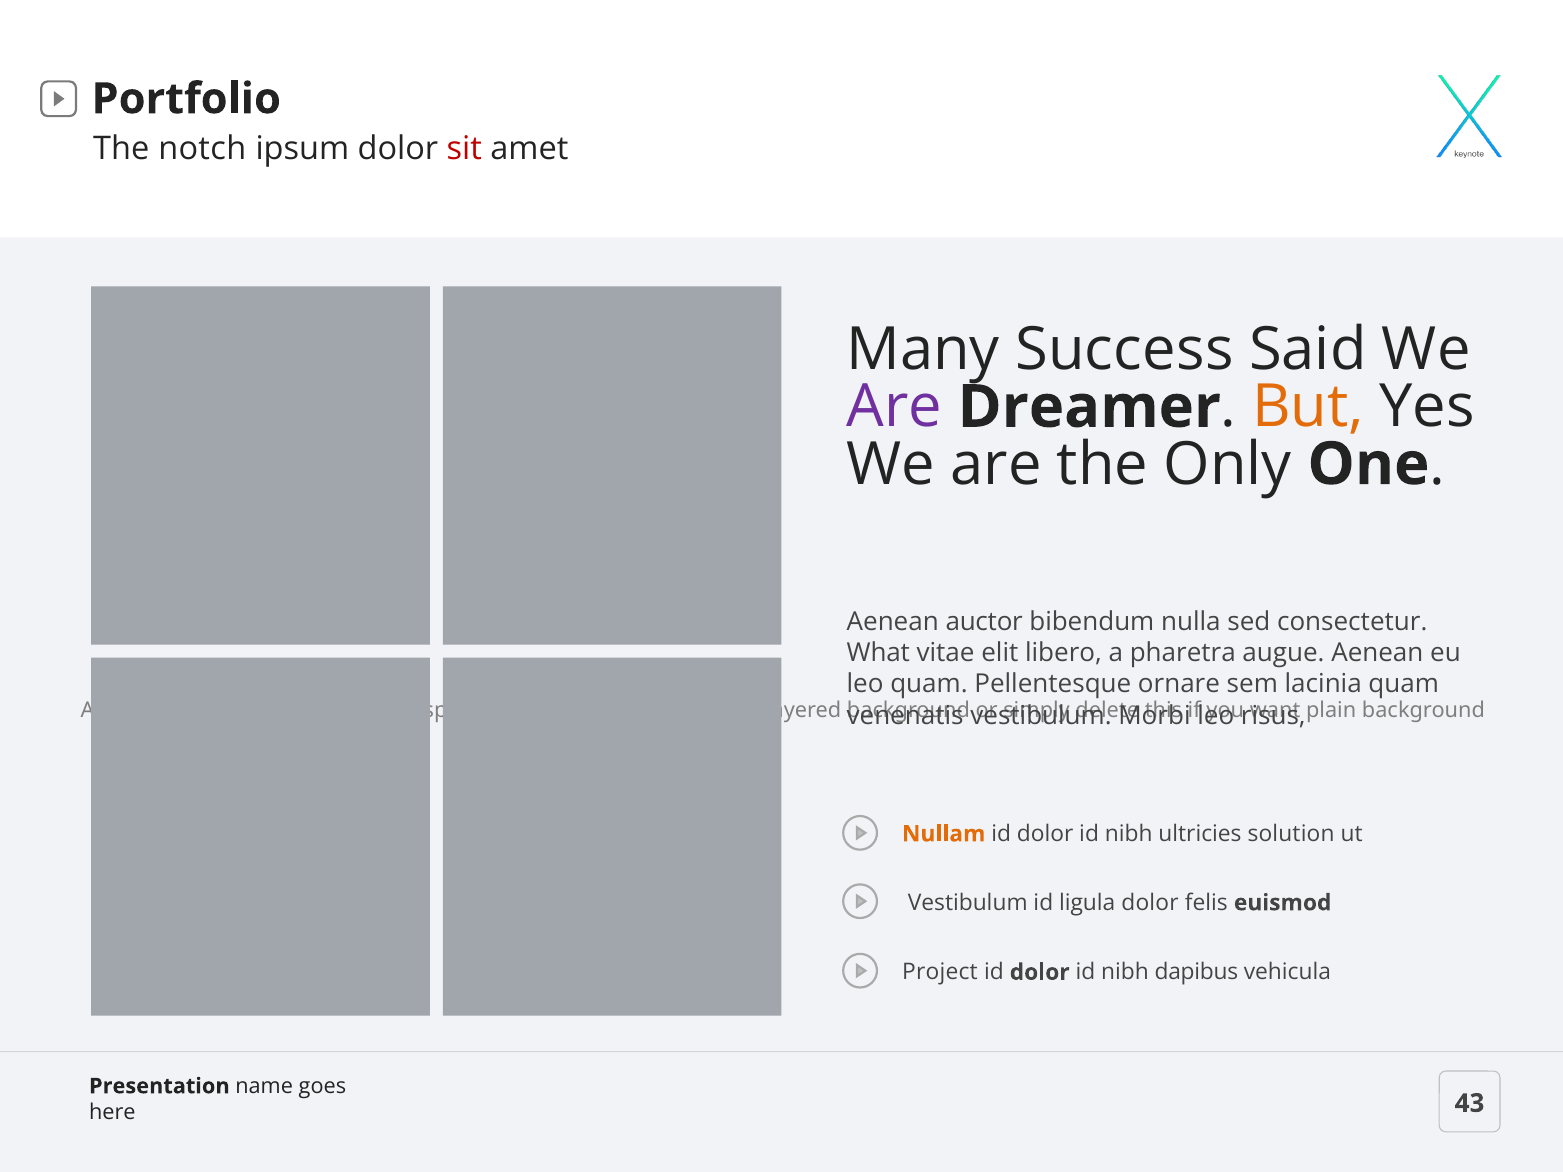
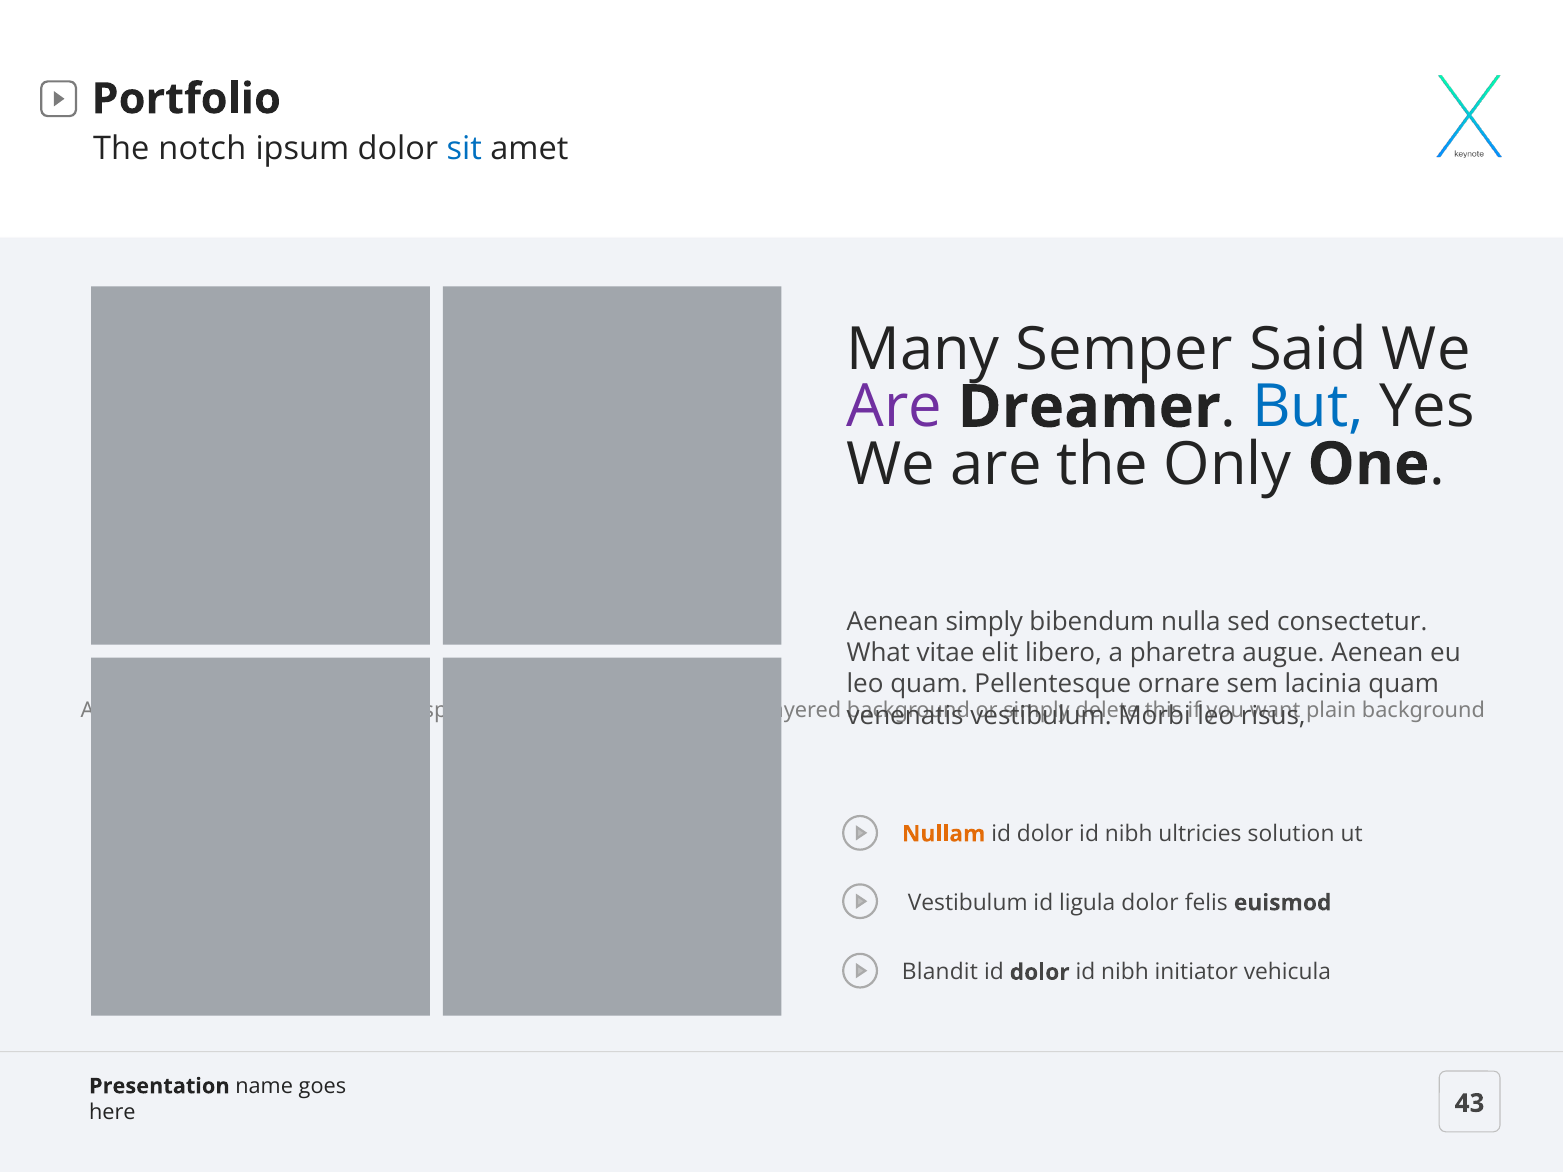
sit colour: red -> blue
Success: Success -> Semper
But colour: orange -> blue
Aenean auctor: auctor -> simply
Project: Project -> Blandit
dapibus: dapibus -> initiator
